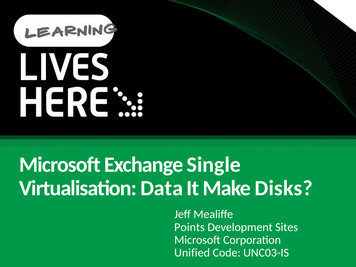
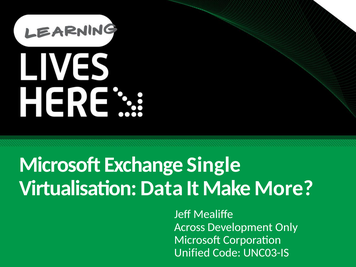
Disks: Disks -> More
Points: Points -> Across
Sites: Sites -> Only
